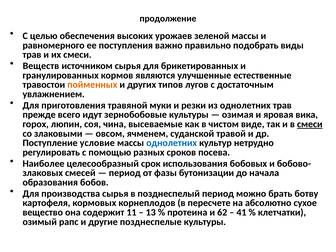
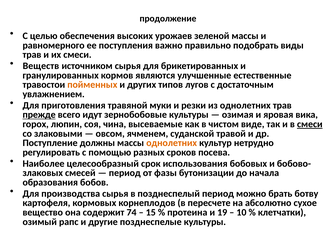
прежде underline: none -> present
условие: условие -> должны
однолетних at (172, 143) colour: blue -> orange
11: 11 -> 74
13: 13 -> 15
62: 62 -> 19
41: 41 -> 10
